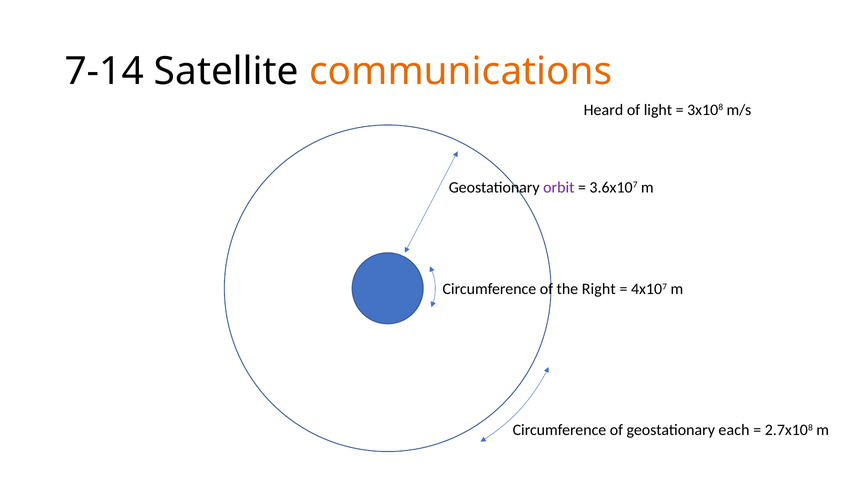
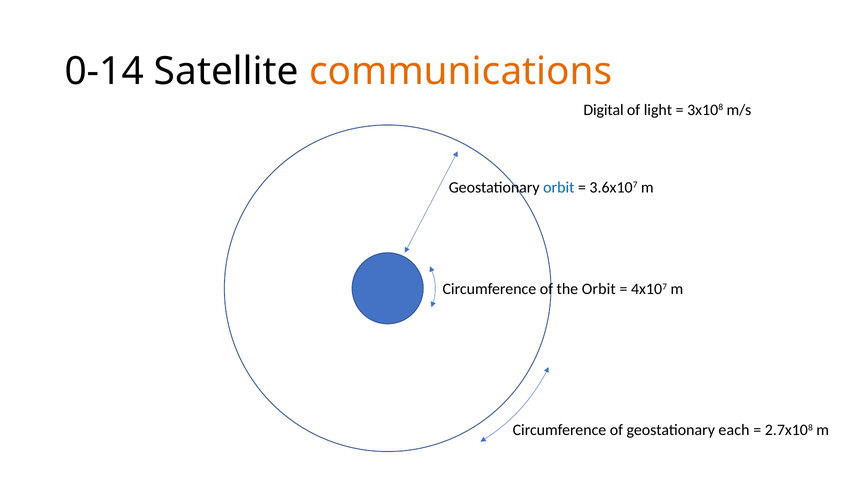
7-14: 7-14 -> 0-14
Heard: Heard -> Digital
orbit at (559, 187) colour: purple -> blue
the Right: Right -> Orbit
